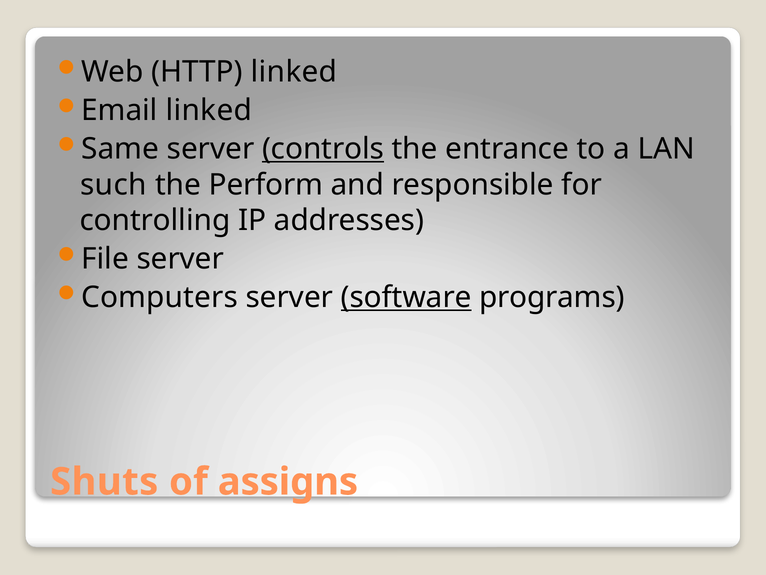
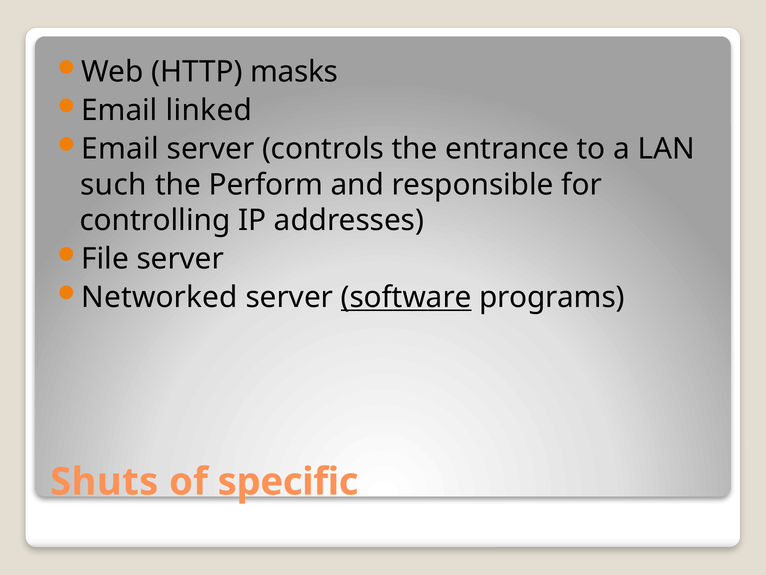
HTTP linked: linked -> masks
Same at (120, 149): Same -> Email
controls underline: present -> none
Computers: Computers -> Networked
assigns: assigns -> specific
